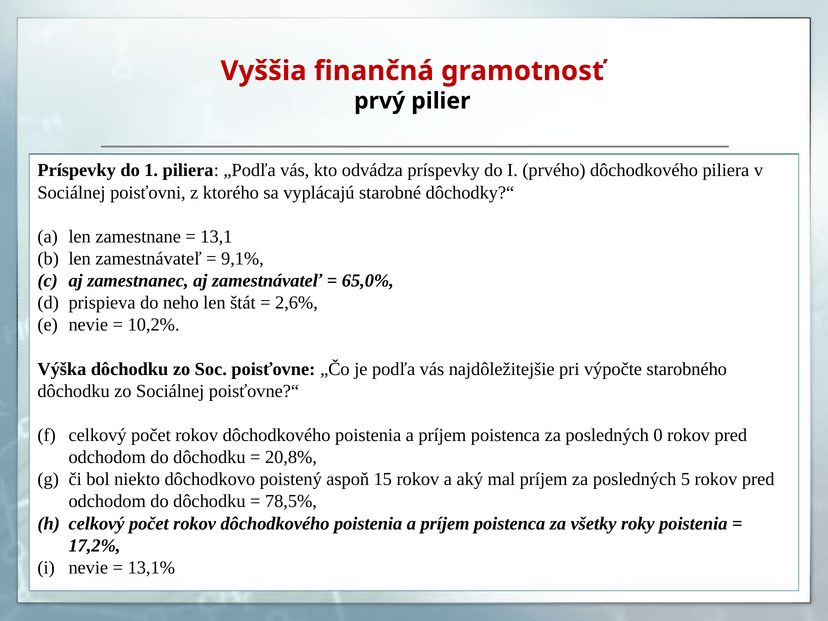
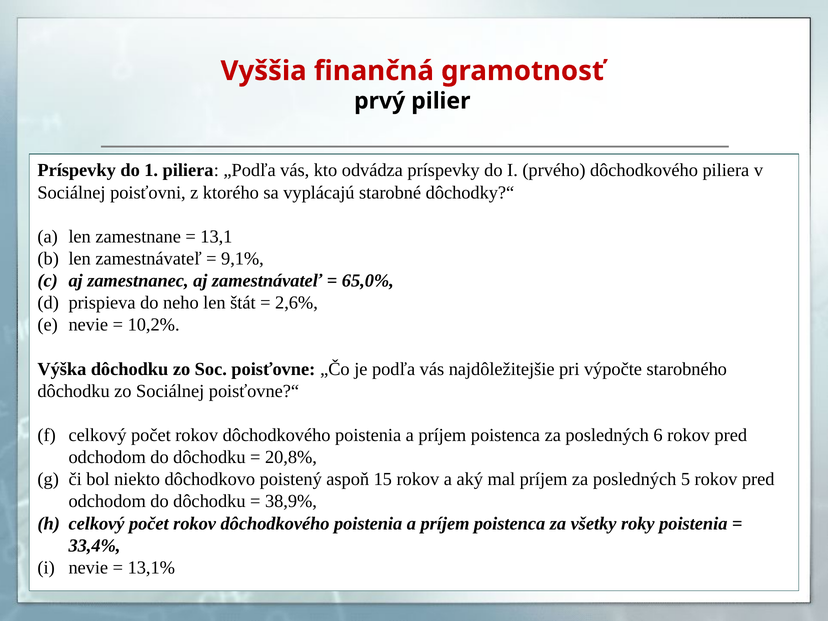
0: 0 -> 6
78,5%: 78,5% -> 38,9%
17,2%: 17,2% -> 33,4%
